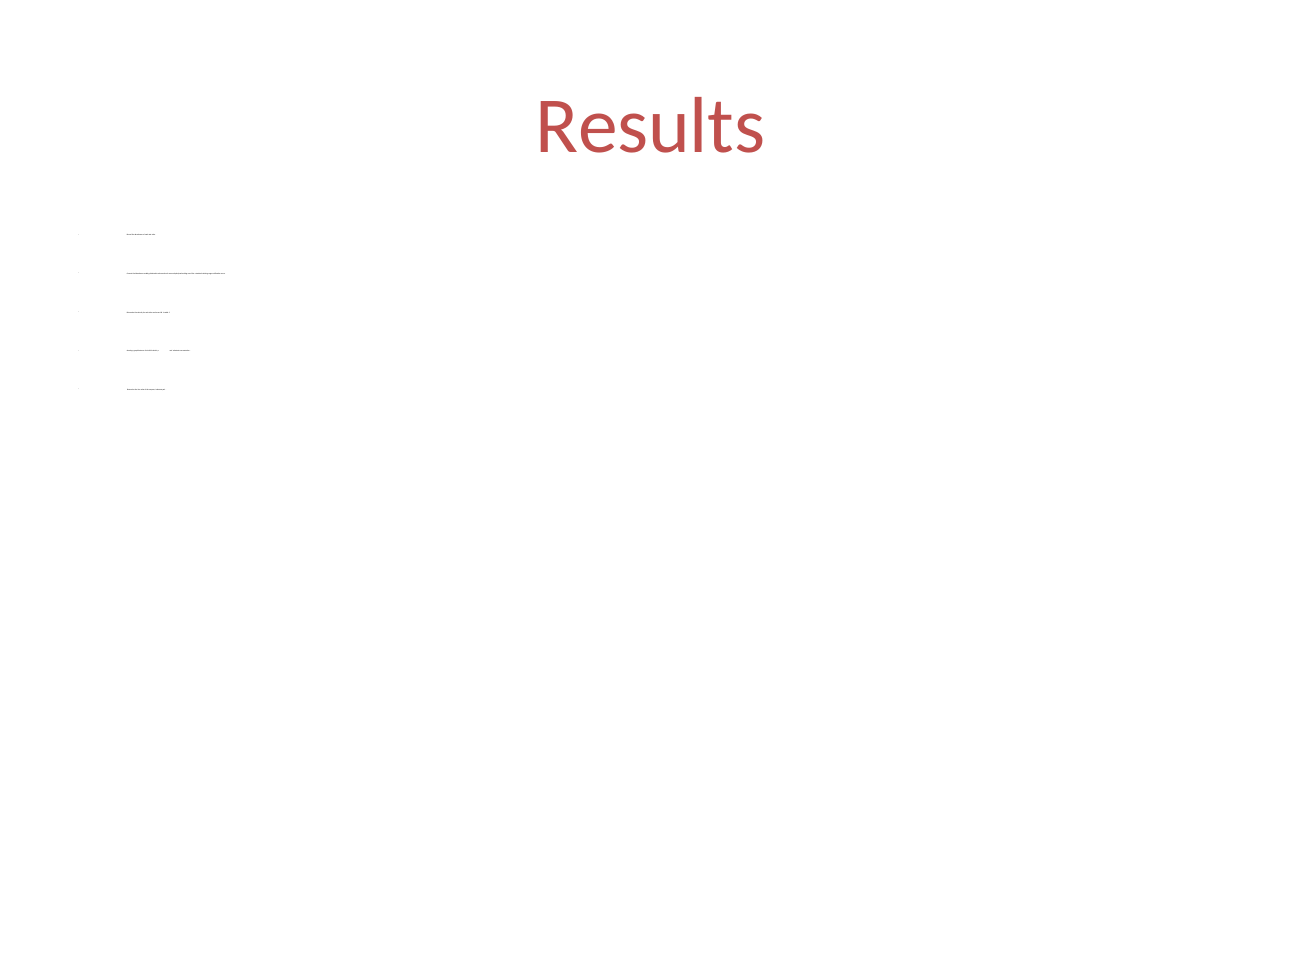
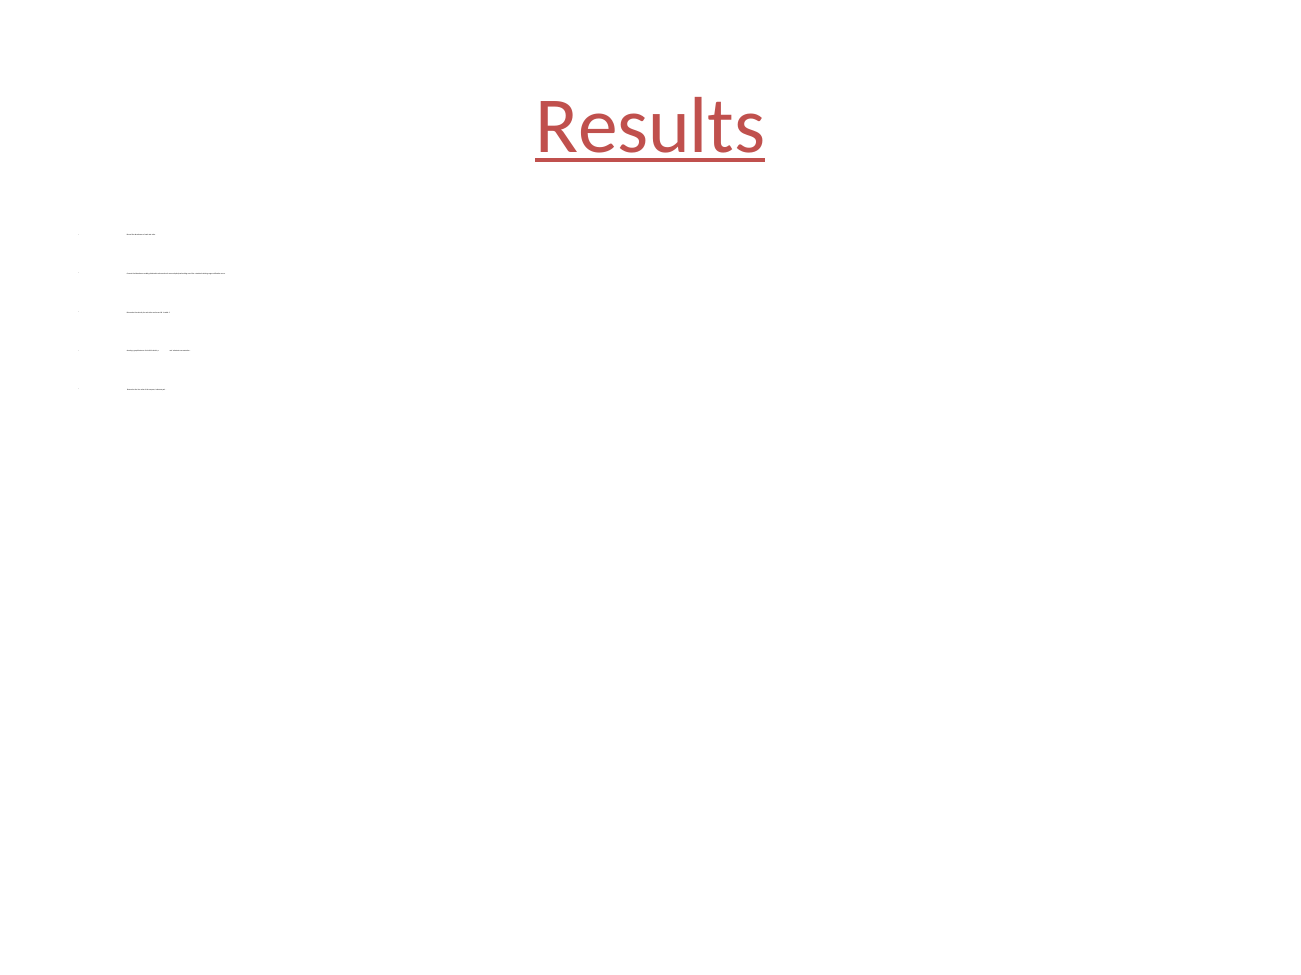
Results underline: none -> present
